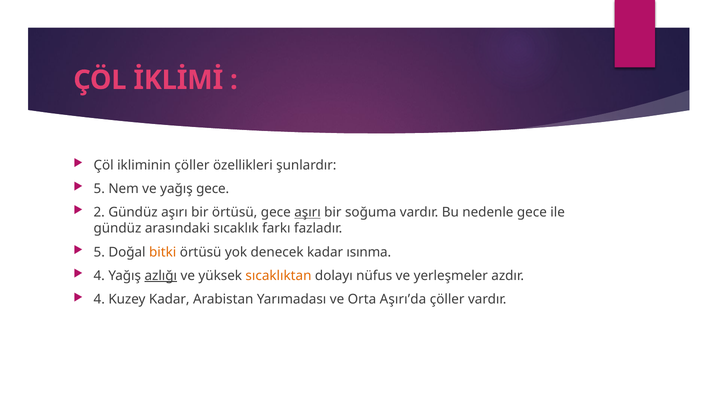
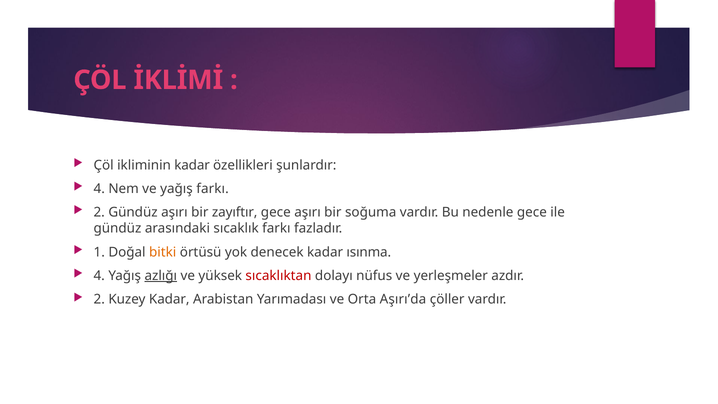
ikliminin çöller: çöller -> kadar
5 at (99, 189): 5 -> 4
yağış gece: gece -> farkı
bir örtüsü: örtüsü -> zayıftır
aşırı at (308, 212) underline: present -> none
5 at (99, 252): 5 -> 1
sıcaklıktan colour: orange -> red
4 at (99, 299): 4 -> 2
